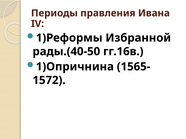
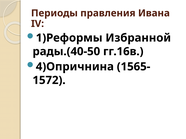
1)Опричнина: 1)Опричнина -> 4)Опричнина
